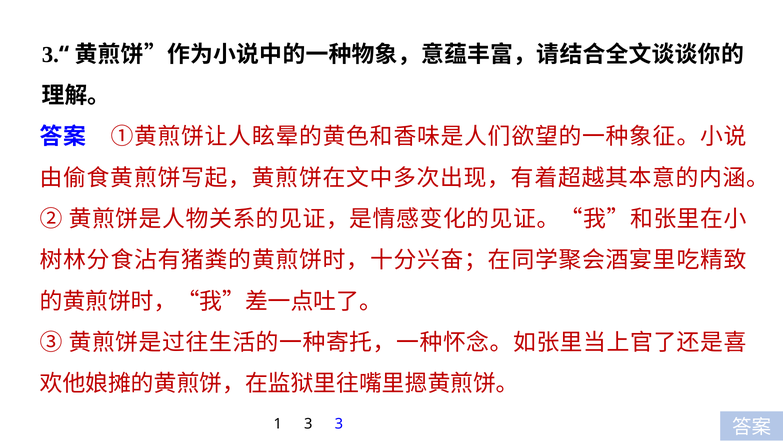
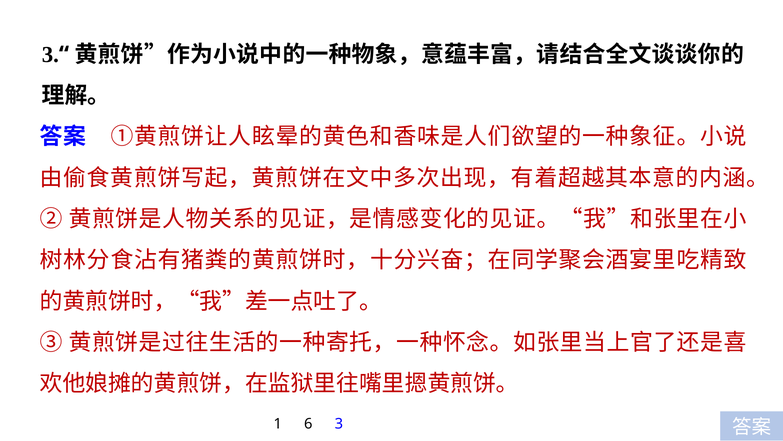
1 3: 3 -> 6
